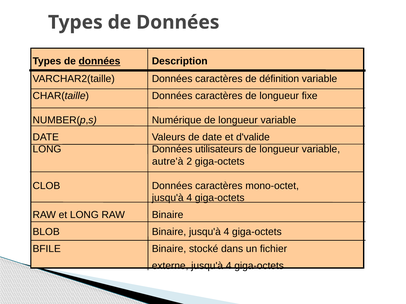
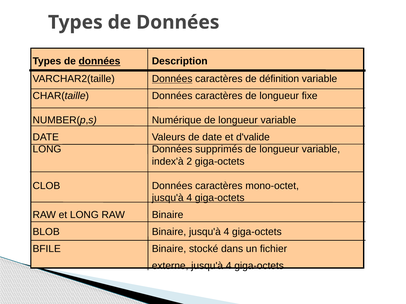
Données at (172, 79) underline: none -> present
utilisateurs: utilisateurs -> supprimés
autre'à: autre'à -> index'à
